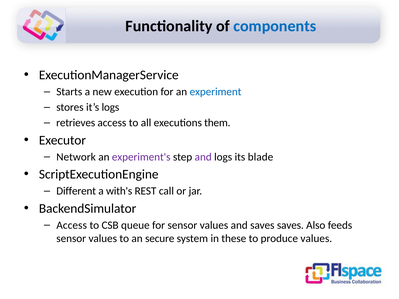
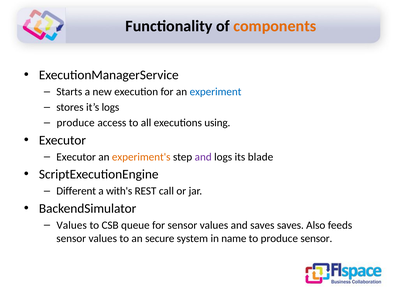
components colour: blue -> orange
retrieves at (76, 123): retrieves -> produce
them: them -> using
Network at (76, 157): Network -> Executor
experiment's colour: purple -> orange
Access at (72, 225): Access -> Values
these: these -> name
produce values: values -> sensor
